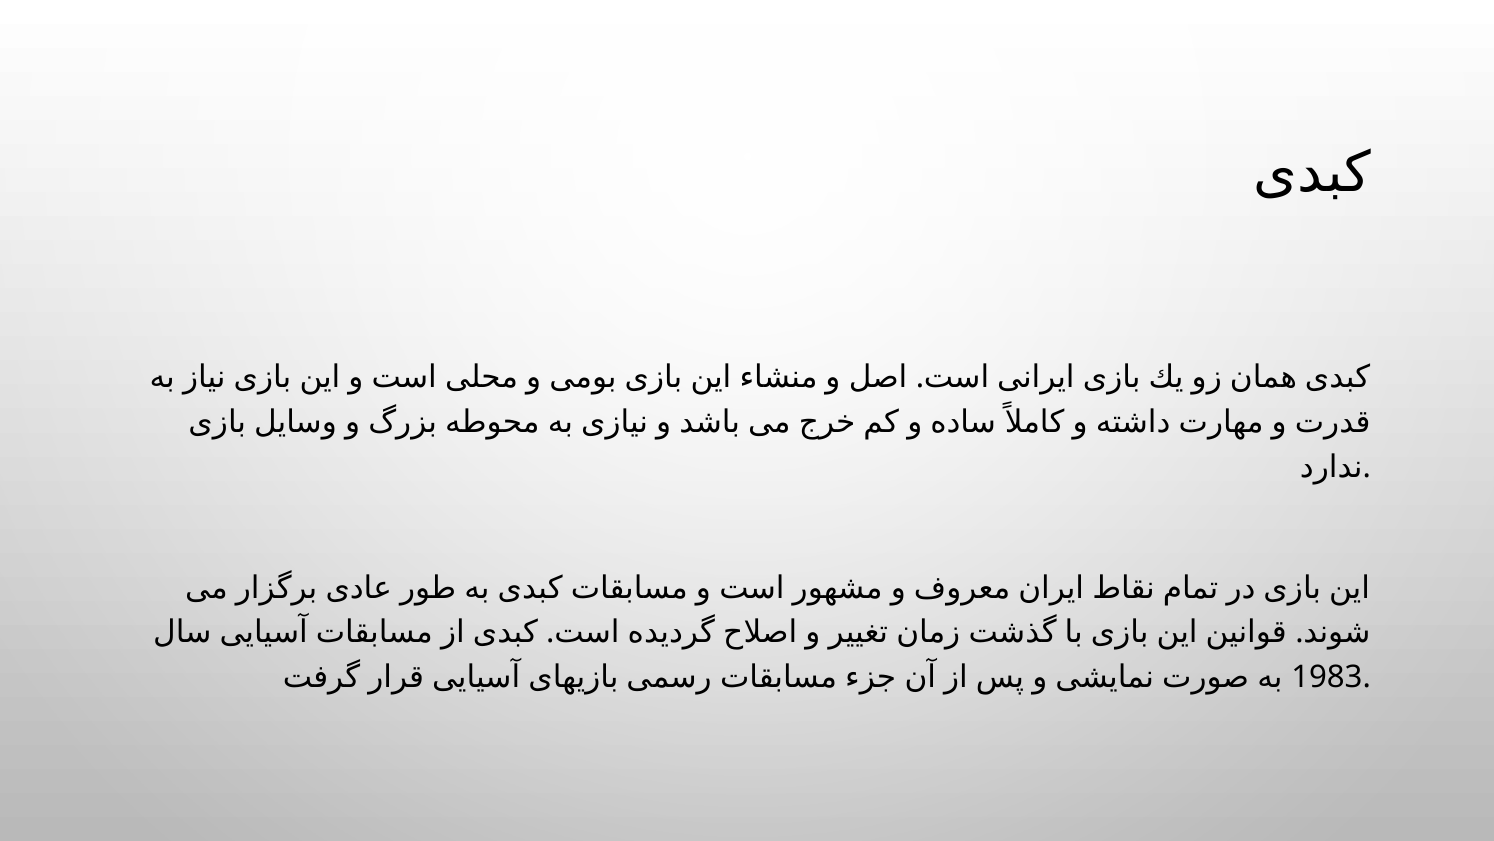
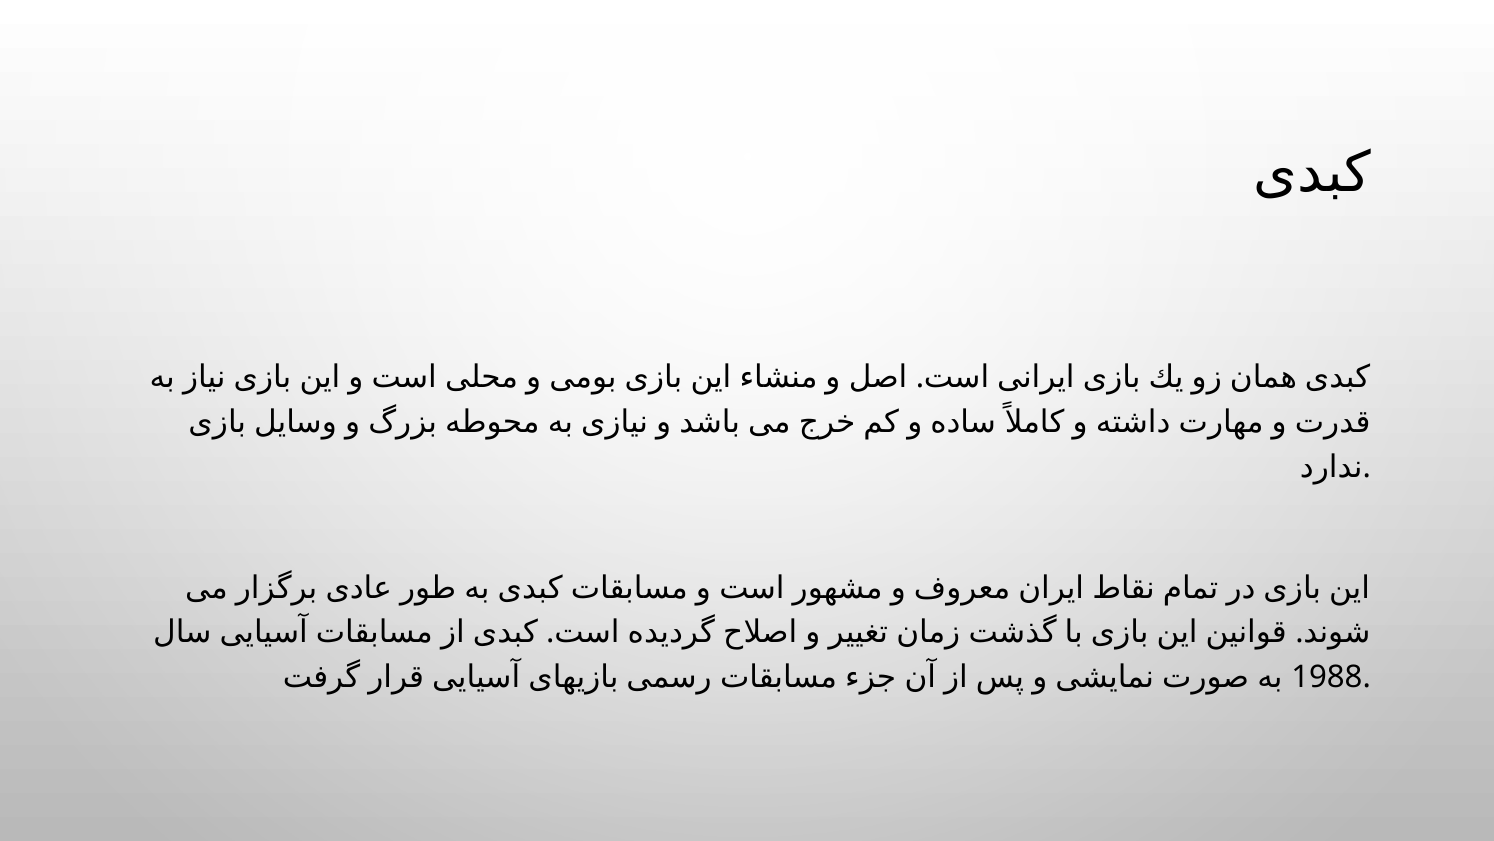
1983: 1983 -> 1988
